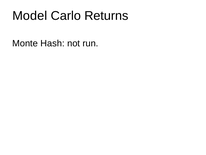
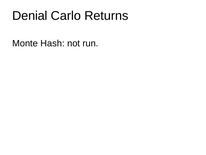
Model: Model -> Denial
